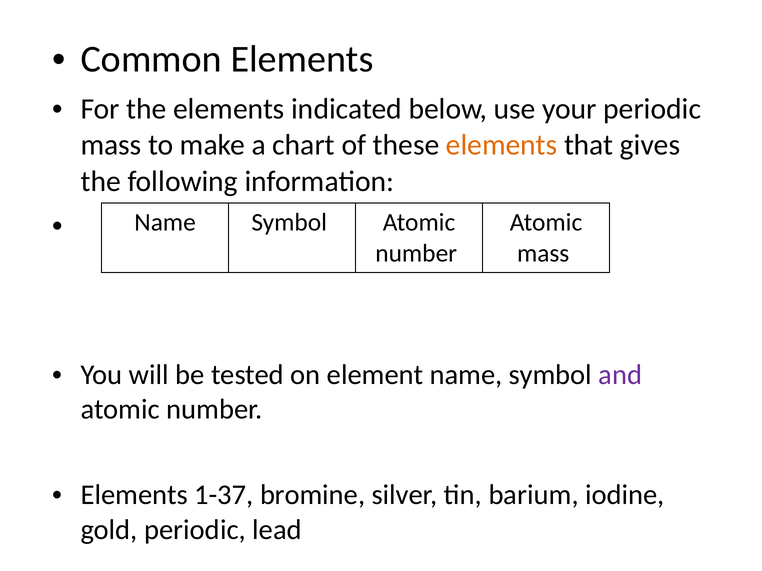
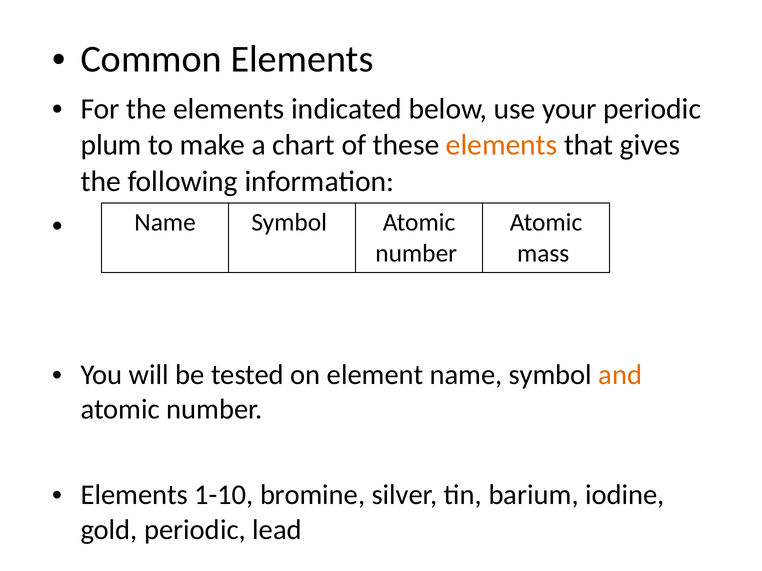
mass at (111, 145): mass -> plum
and colour: purple -> orange
1-37: 1-37 -> 1-10
